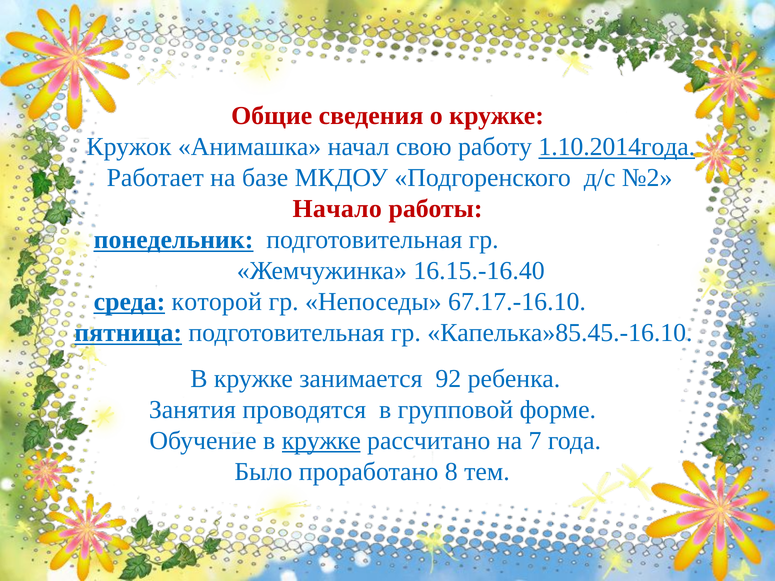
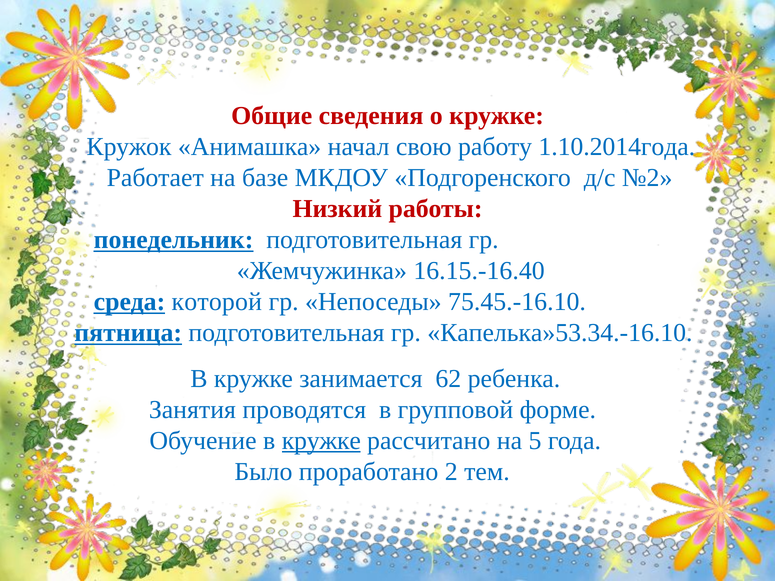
1.10.2014года underline: present -> none
Начало: Начало -> Низкий
67.17.-16.10: 67.17.-16.10 -> 75.45.-16.10
Капелька»85.45.-16.10: Капелька»85.45.-16.10 -> Капелька»53.34.-16.10
92: 92 -> 62
7: 7 -> 5
8: 8 -> 2
